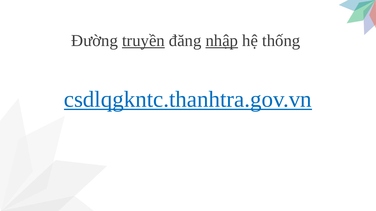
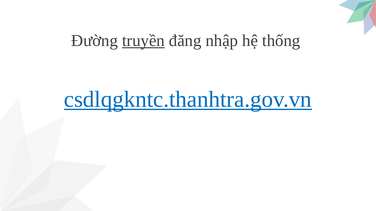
nhập underline: present -> none
